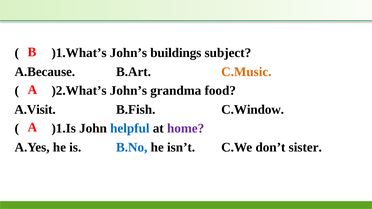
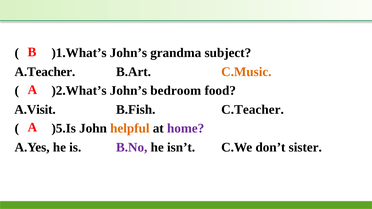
buildings: buildings -> grandma
A.Because: A.Because -> A.Teacher
grandma: grandma -> bedroom
C.Window: C.Window -> C.Teacher
)1.Is: )1.Is -> )5.Is
helpful colour: blue -> orange
B.No colour: blue -> purple
